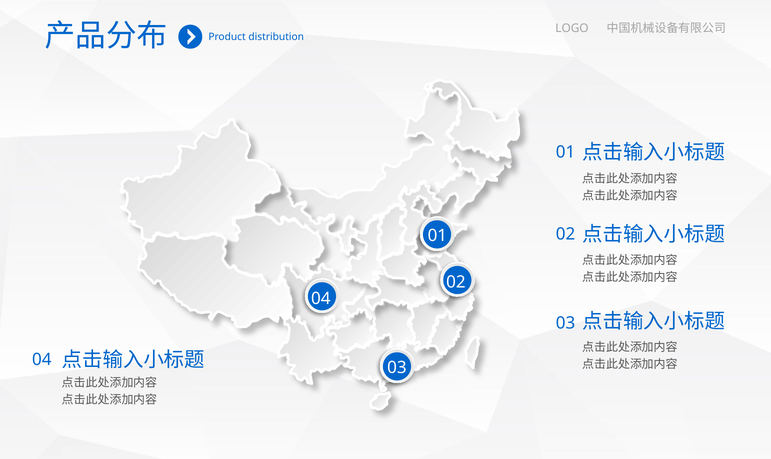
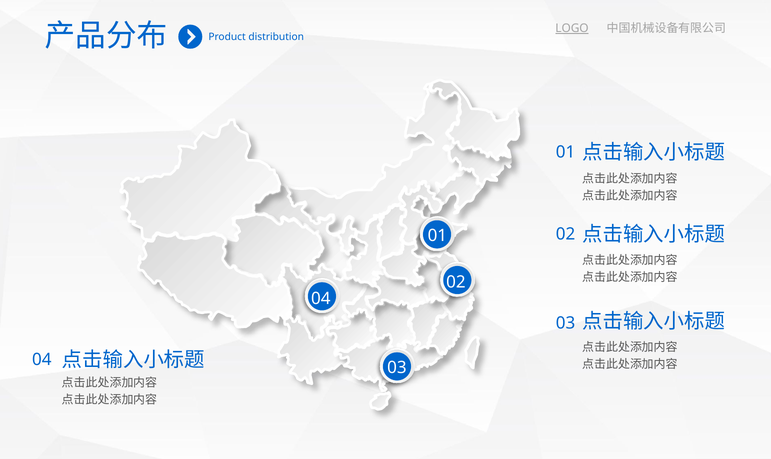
LOGO underline: none -> present
